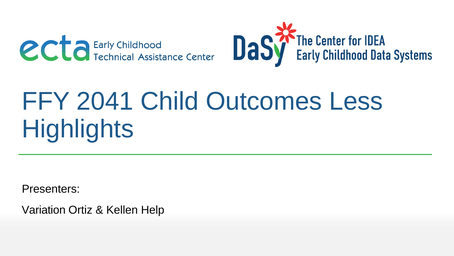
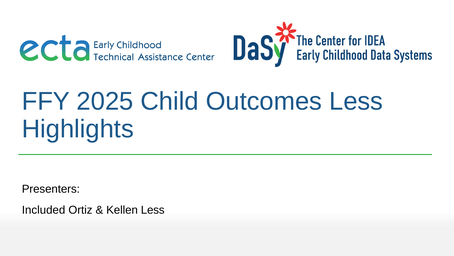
2041: 2041 -> 2025
Variation: Variation -> Included
Kellen Help: Help -> Less
